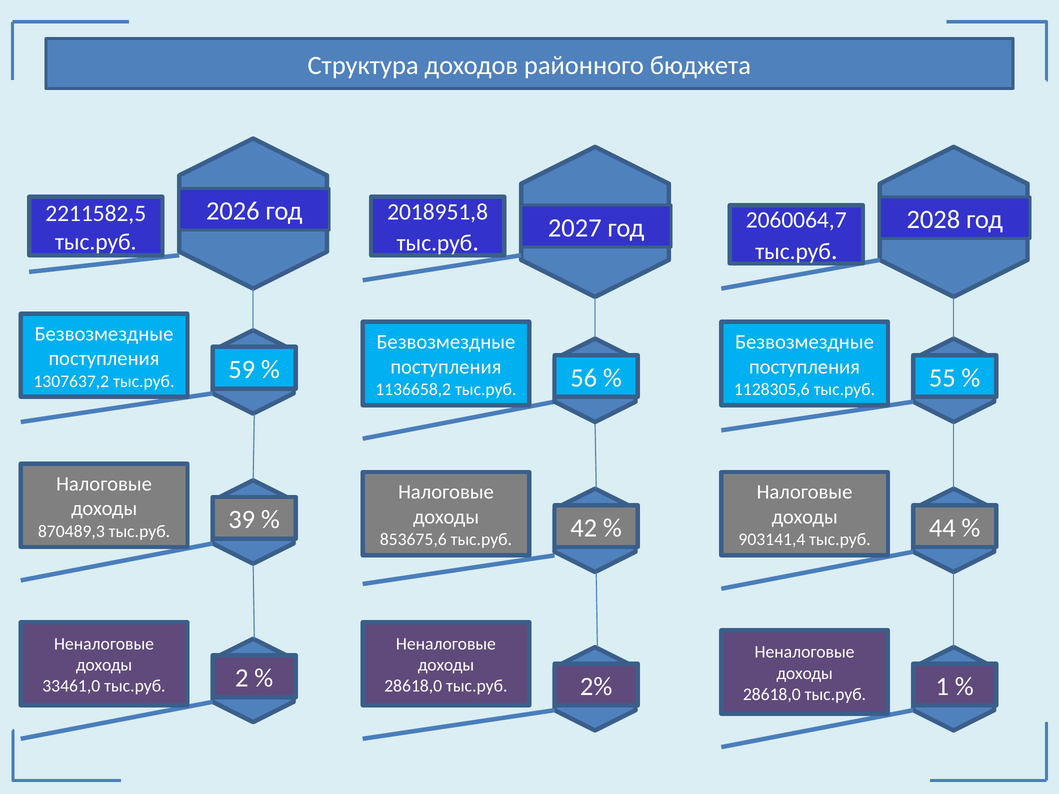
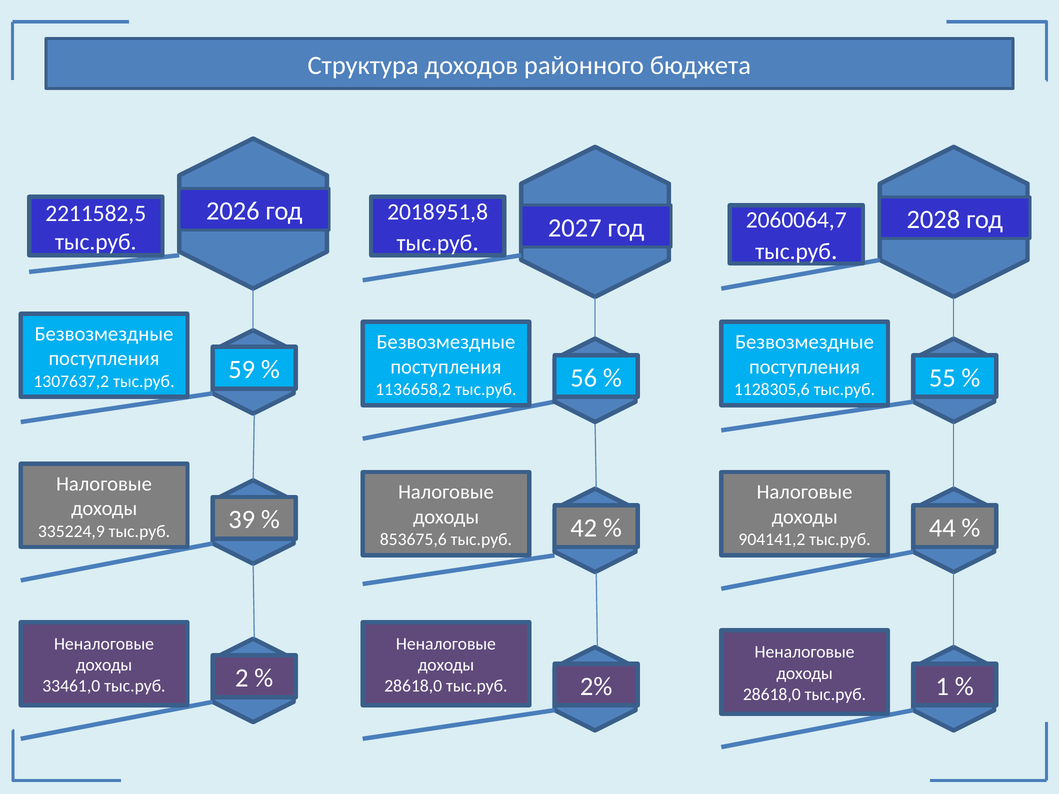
870489,3: 870489,3 -> 335224,9
903141,4: 903141,4 -> 904141,2
